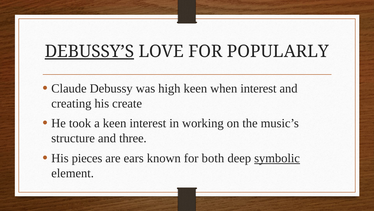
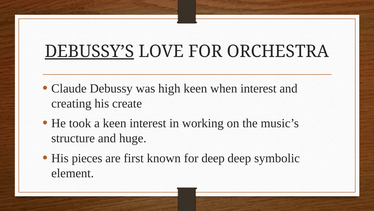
POPULARLY: POPULARLY -> ORCHESTRA
three: three -> huge
ears: ears -> first
for both: both -> deep
symbolic underline: present -> none
